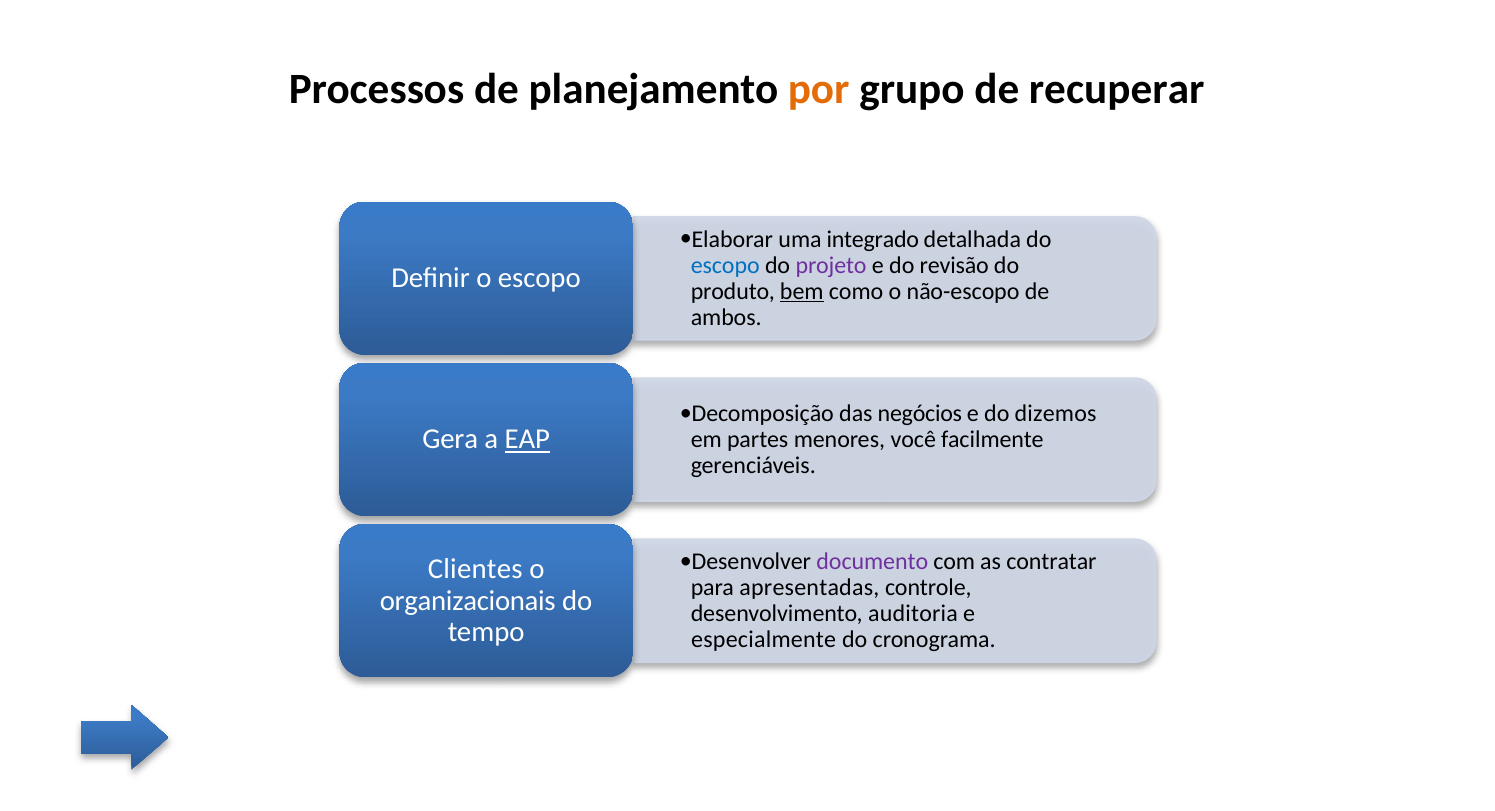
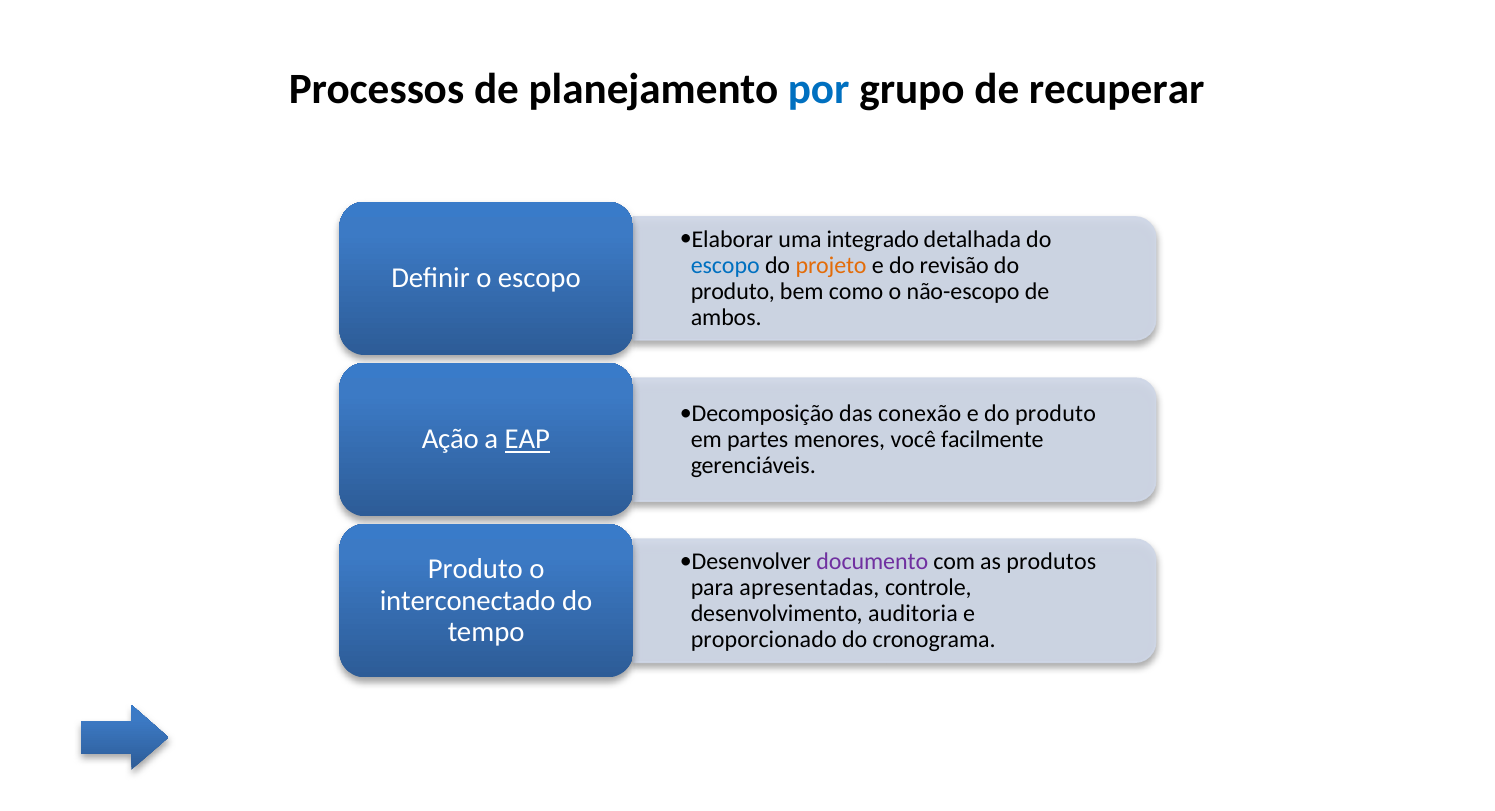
por colour: orange -> blue
projeto colour: purple -> orange
bem underline: present -> none
negócios: negócios -> conexão
e do dizemos: dizemos -> produto
Gera: Gera -> Ação
contratar: contratar -> produtos
Clientes at (475, 569): Clientes -> Produto
organizacionais: organizacionais -> interconectado
especialmente: especialmente -> proporcionado
